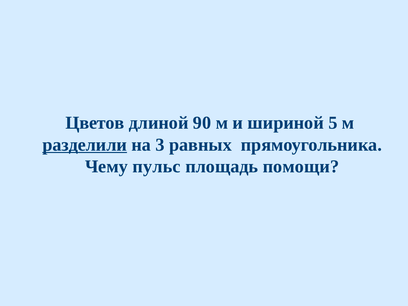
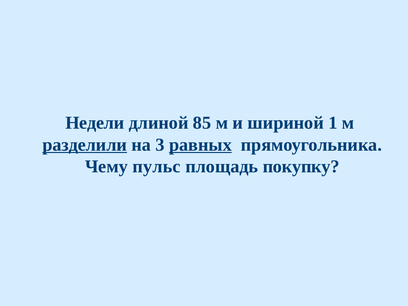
Цветов: Цветов -> Недели
90: 90 -> 85
5: 5 -> 1
равных underline: none -> present
помощи: помощи -> покупку
